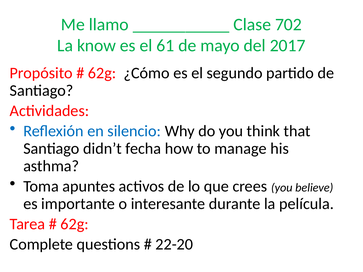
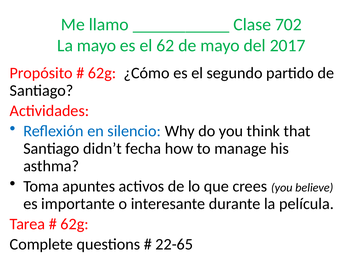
La know: know -> mayo
61: 61 -> 62
22-20: 22-20 -> 22-65
